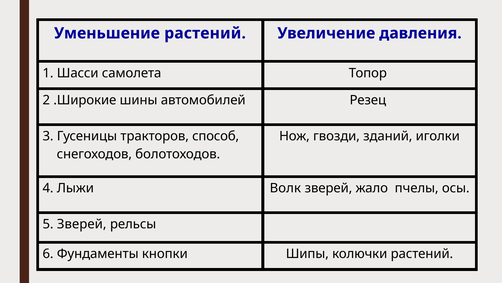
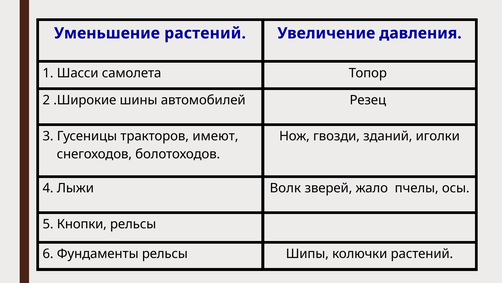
способ: способ -> имеют
5 Зверей: Зверей -> Кнопки
Фундаменты кнопки: кнопки -> рельсы
